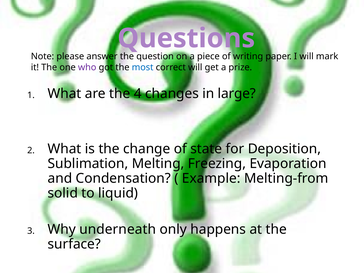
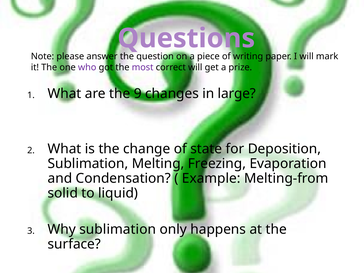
most colour: blue -> purple
4: 4 -> 9
Why underneath: underneath -> sublimation
